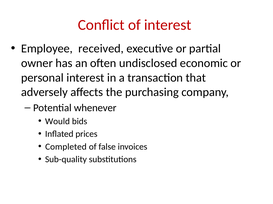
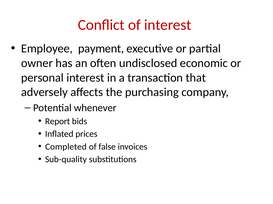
received: received -> payment
Would: Would -> Report
